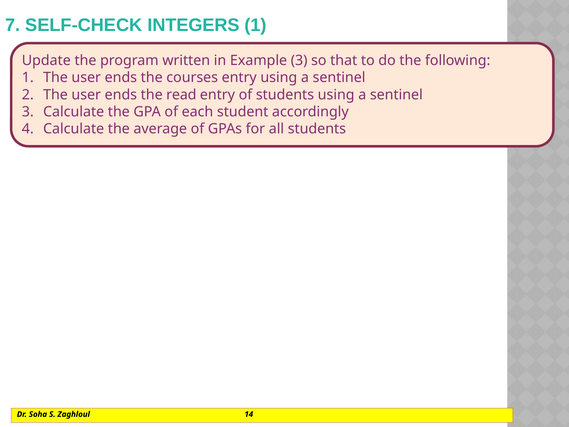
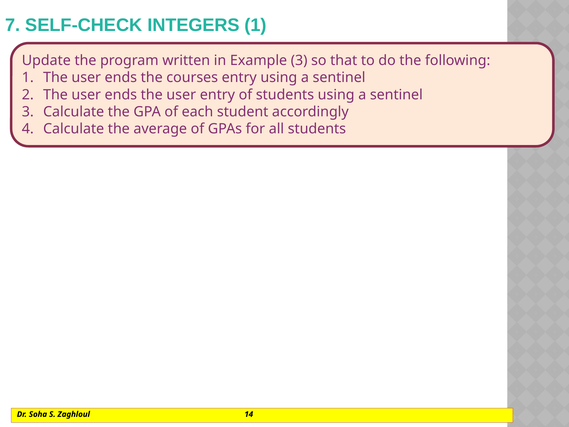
ends the read: read -> user
